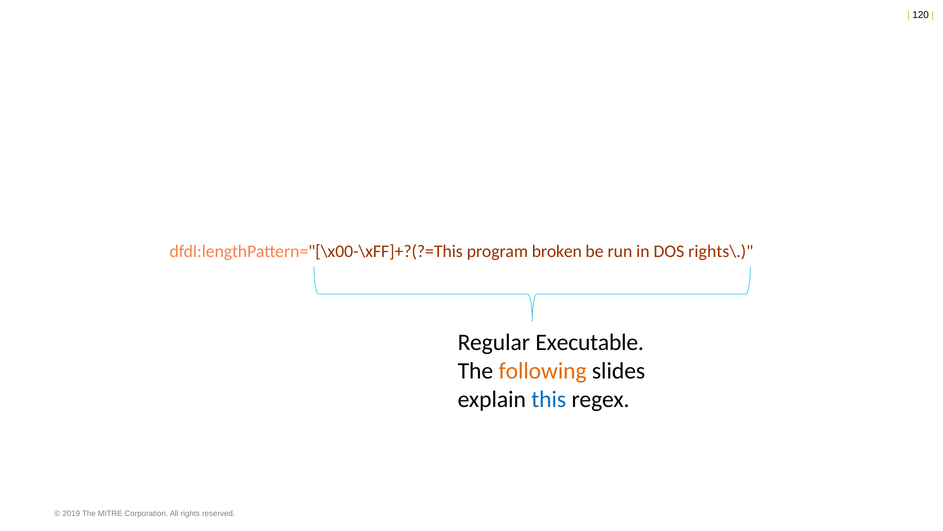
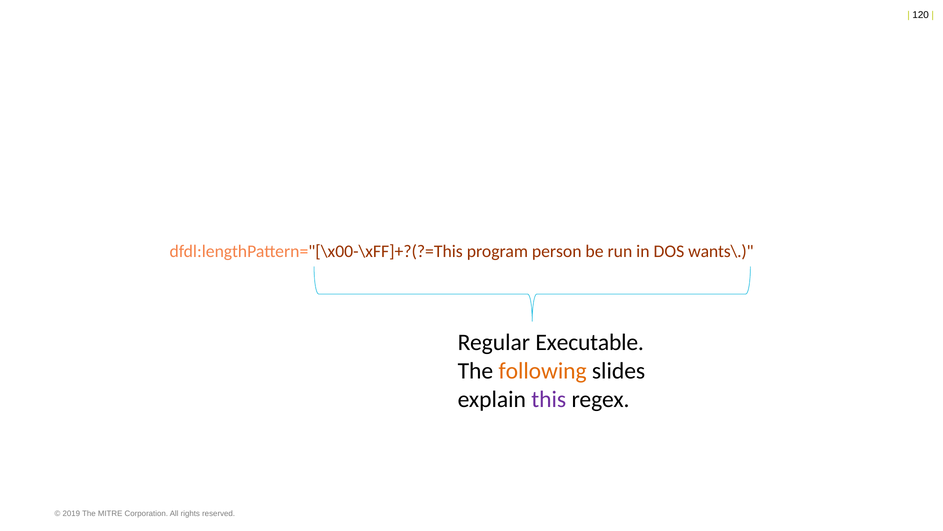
broken: broken -> person
rights\: rights\ -> wants\
this colour: blue -> purple
